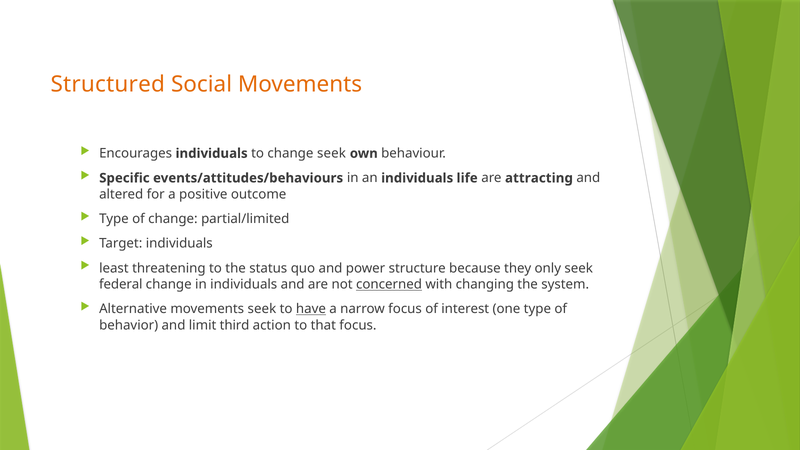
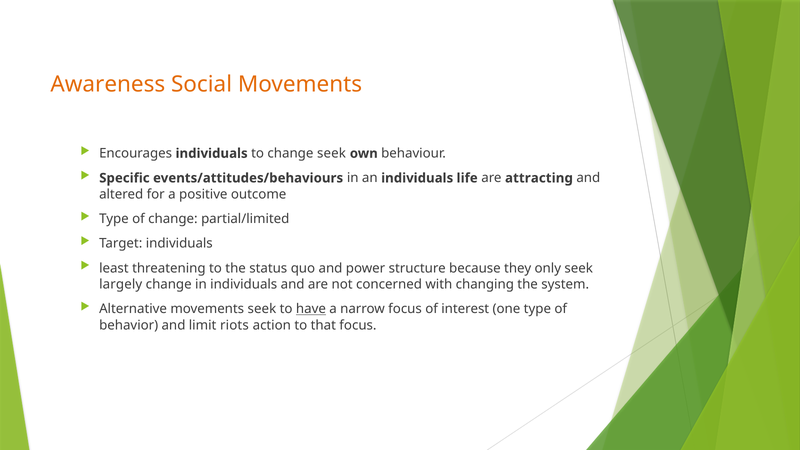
Structured: Structured -> Awareness
federal: federal -> largely
concerned underline: present -> none
third: third -> riots
